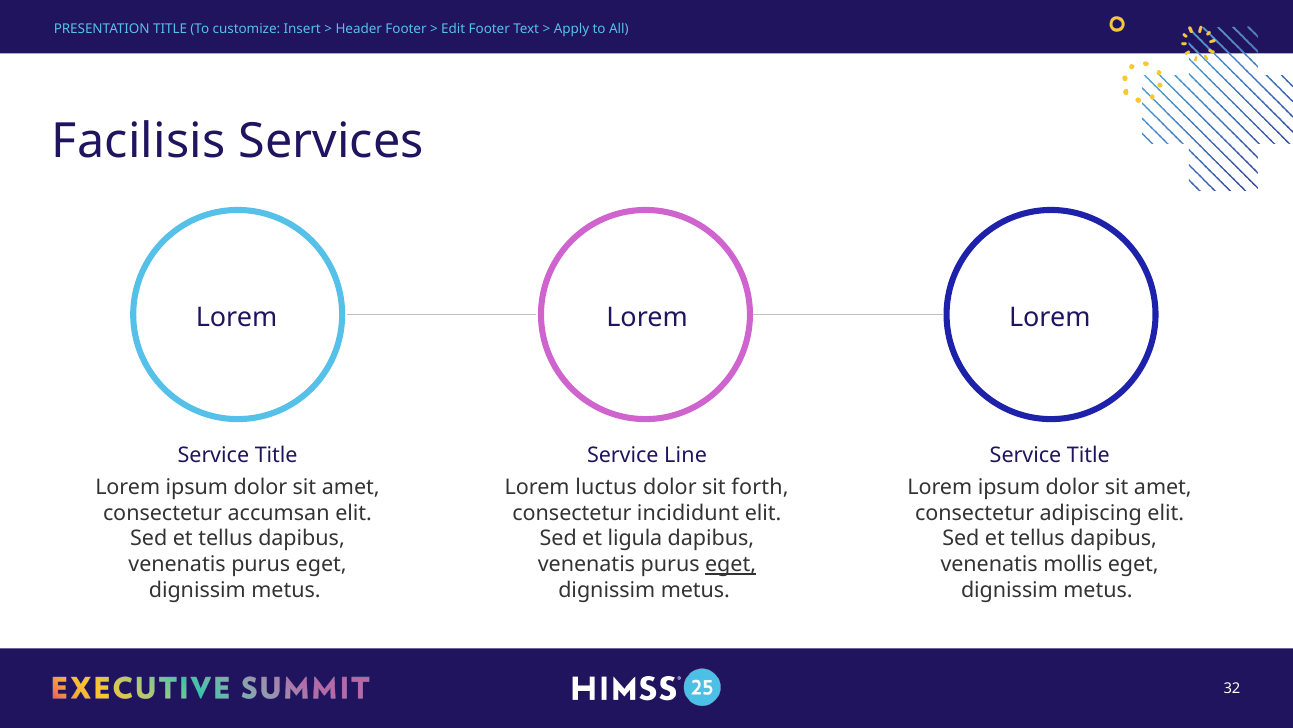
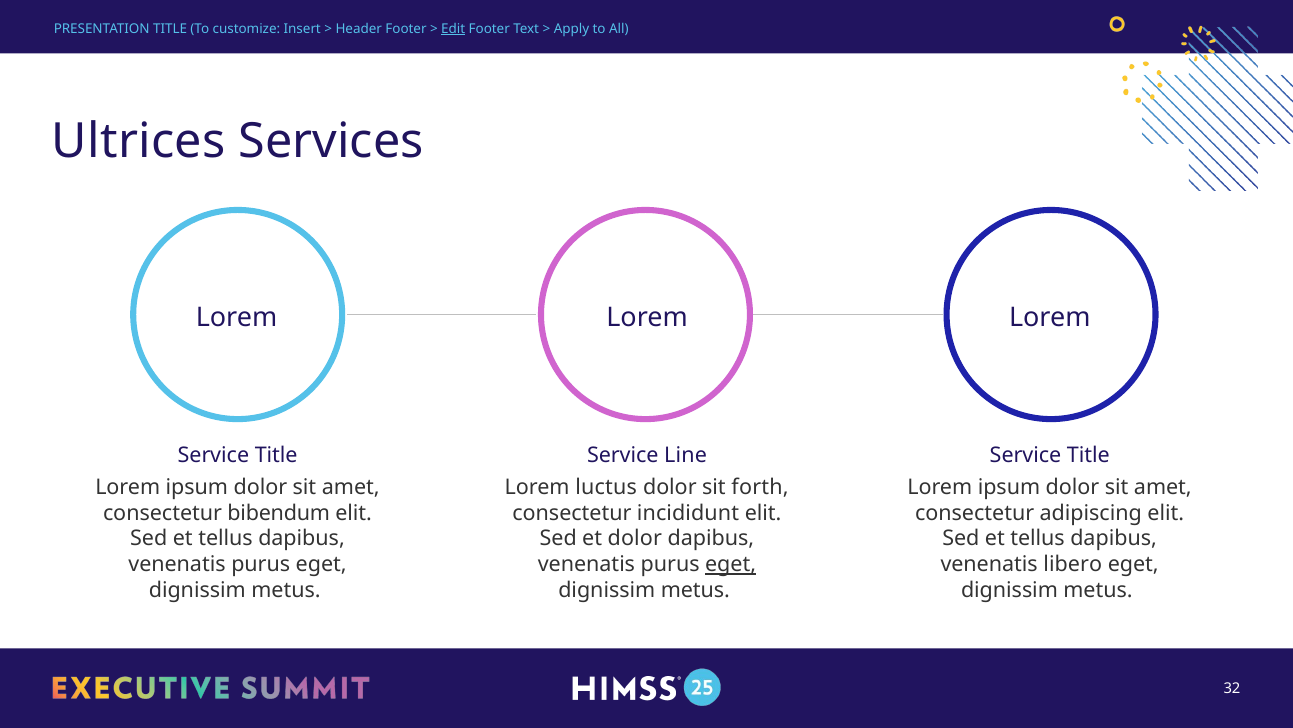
Edit underline: none -> present
Facilisis: Facilisis -> Ultrices
accumsan: accumsan -> bibendum
et ligula: ligula -> dolor
mollis: mollis -> libero
